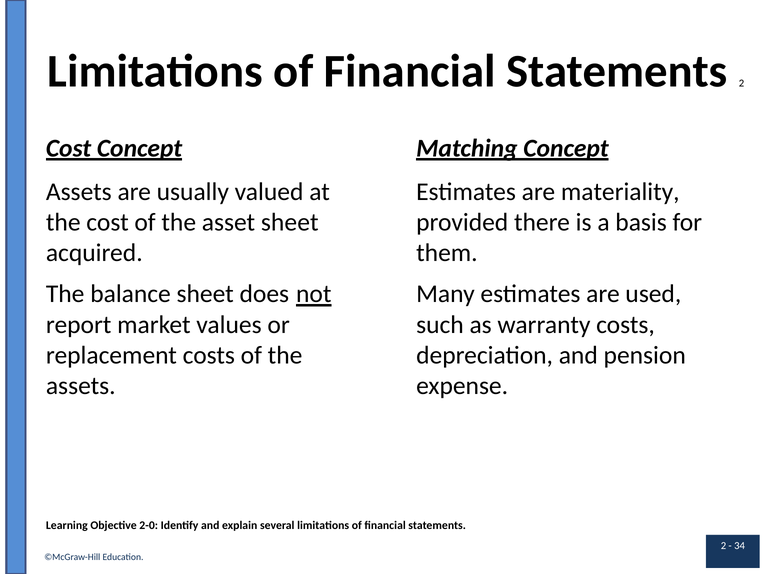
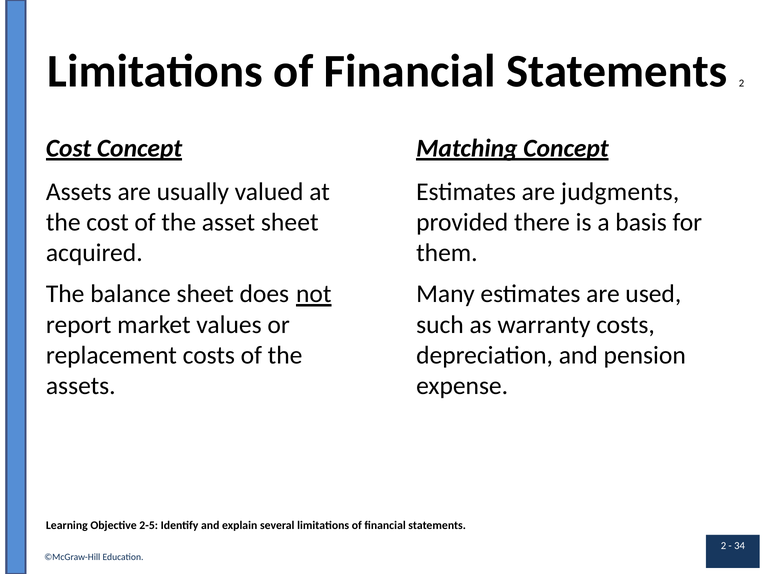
materiality: materiality -> judgments
2-0: 2-0 -> 2-5
